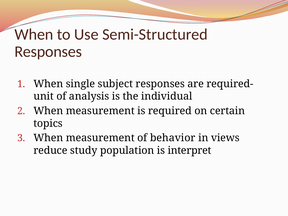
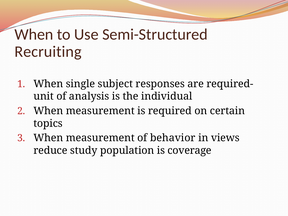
Responses at (48, 52): Responses -> Recruiting
interpret: interpret -> coverage
